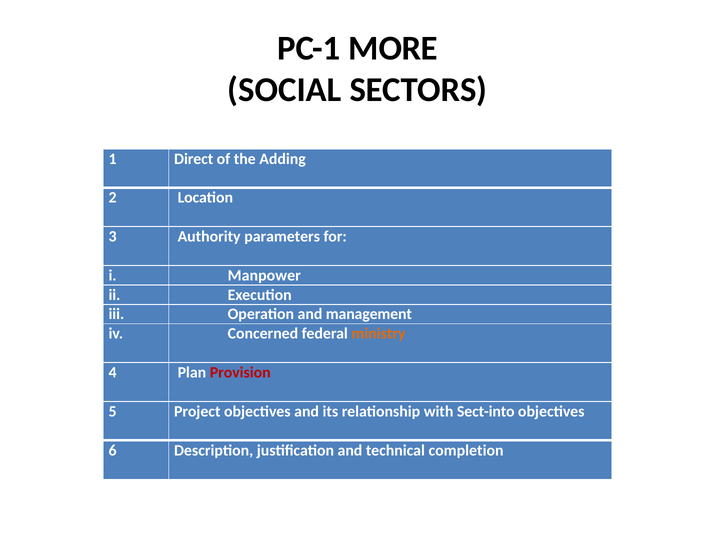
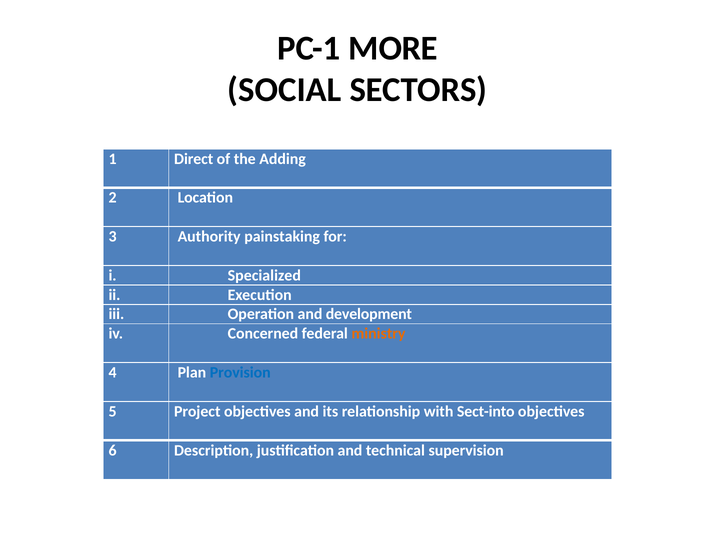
parameters: parameters -> painstaking
Manpower: Manpower -> Specialized
management: management -> development
Provision colour: red -> blue
completion: completion -> supervision
